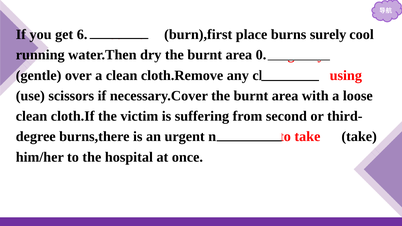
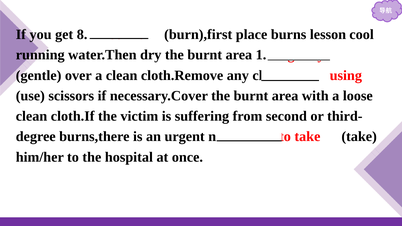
6: 6 -> 8
surely: surely -> lesson
0: 0 -> 1
